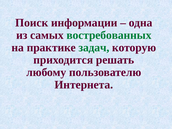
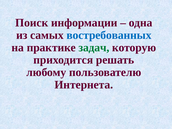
востребованных colour: green -> blue
